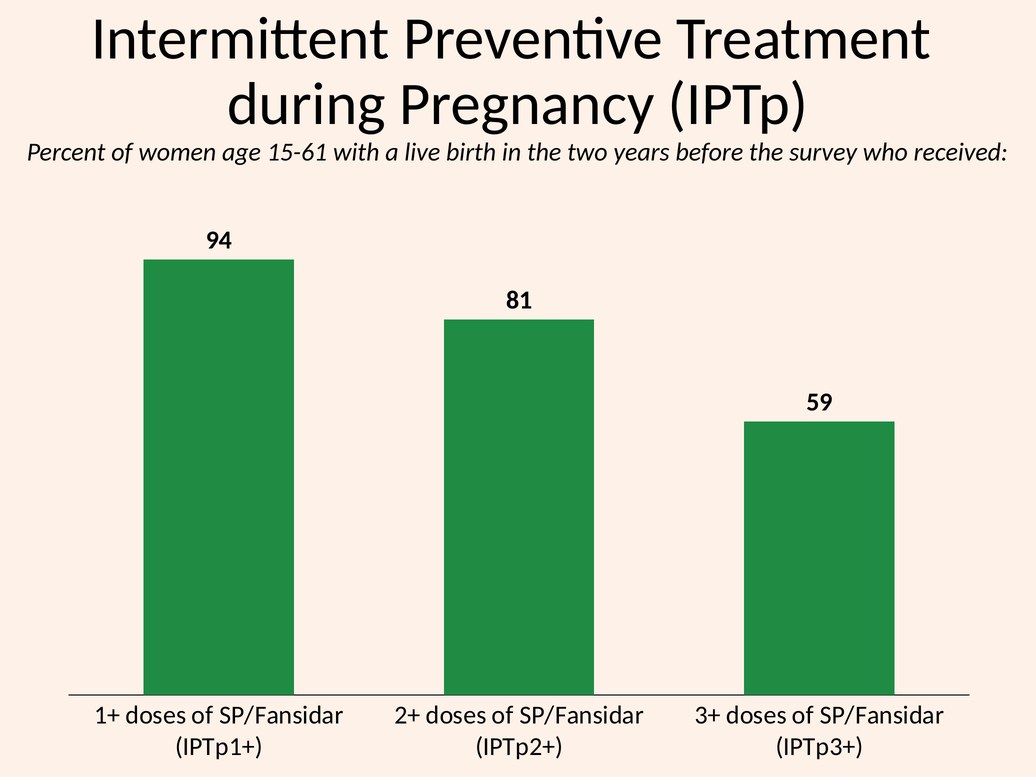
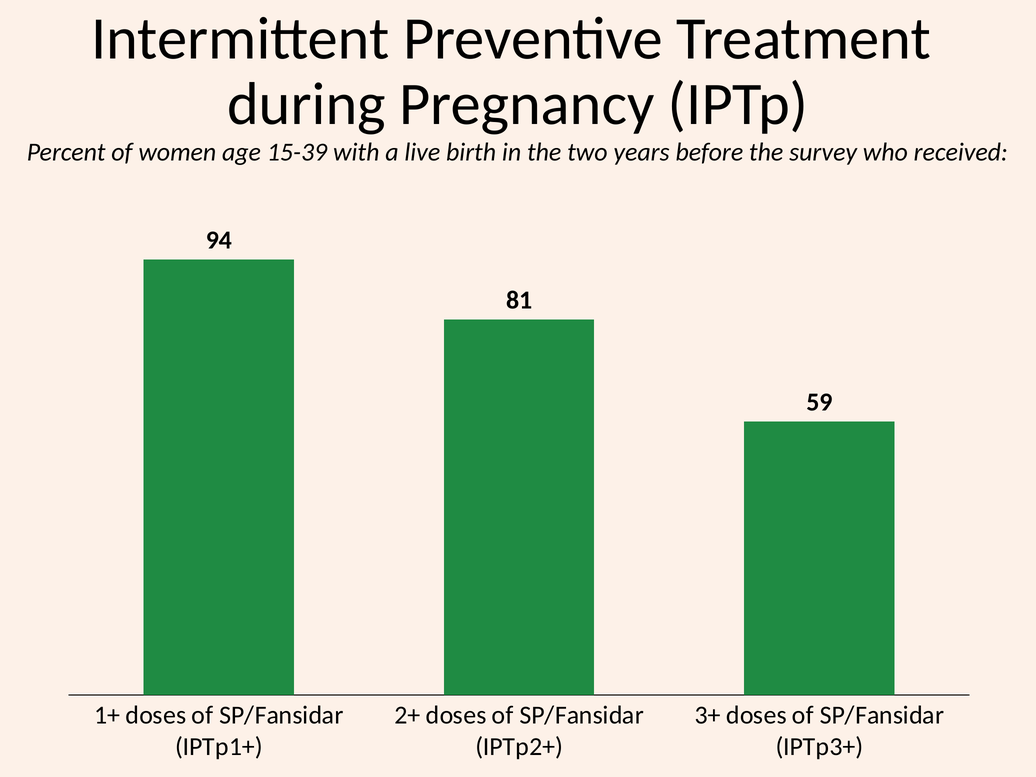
15-61: 15-61 -> 15-39
